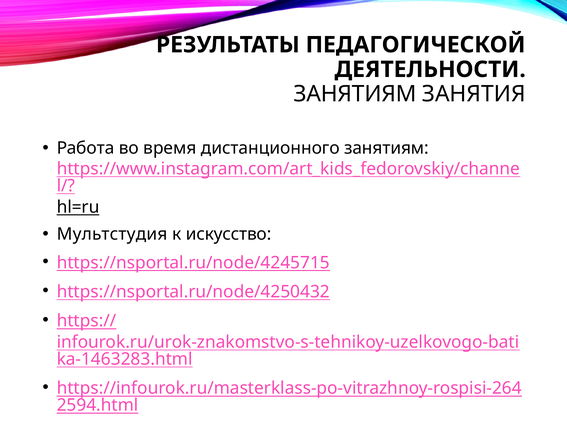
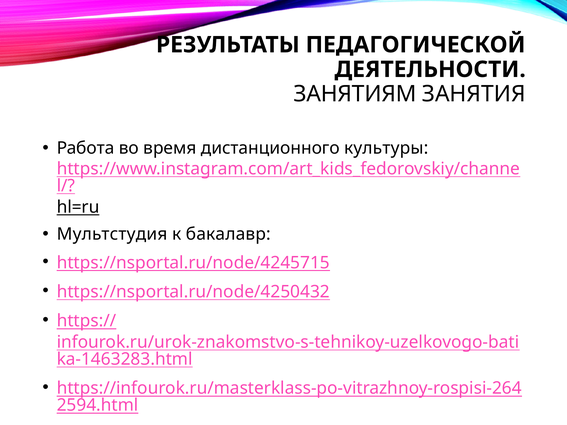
дистанционного занятиям: занятиям -> культуры
искусство: искусство -> бакалавр
